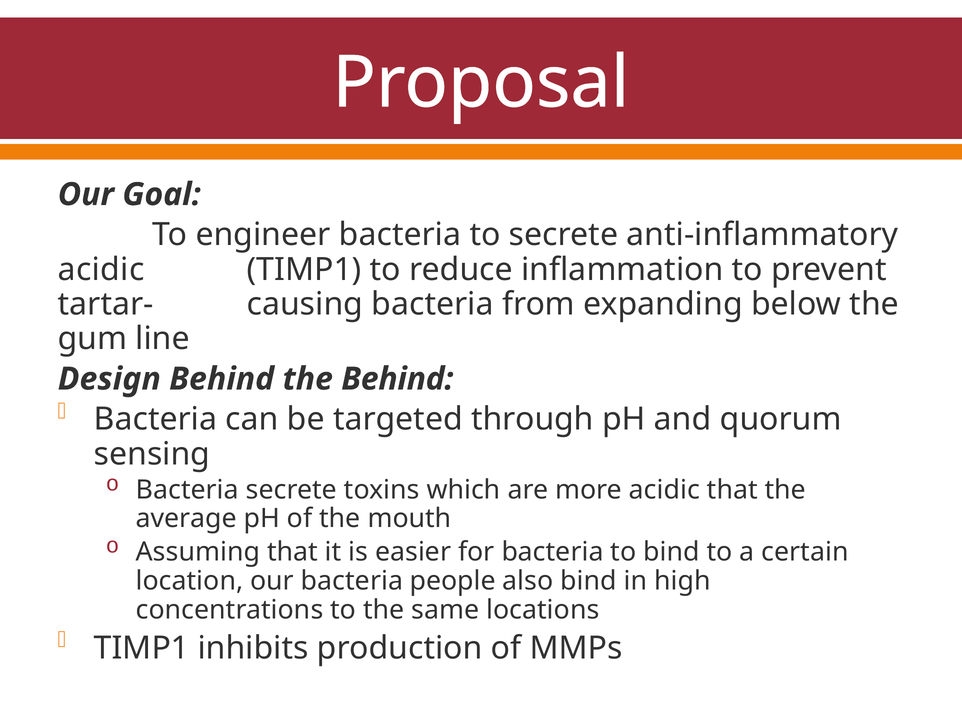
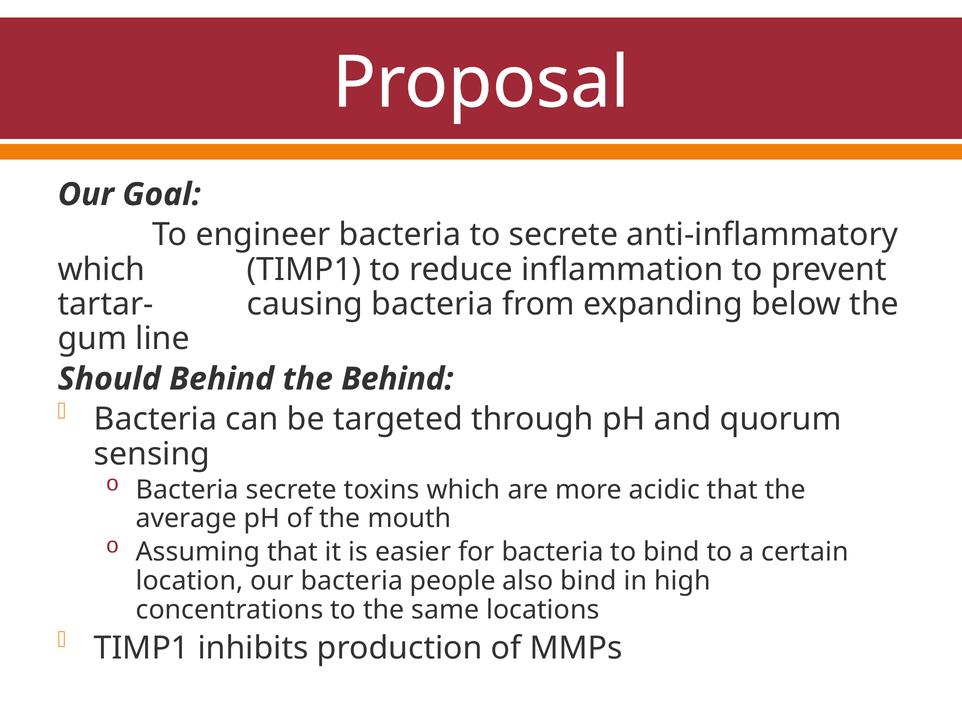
acidic at (101, 270): acidic -> which
Design: Design -> Should
